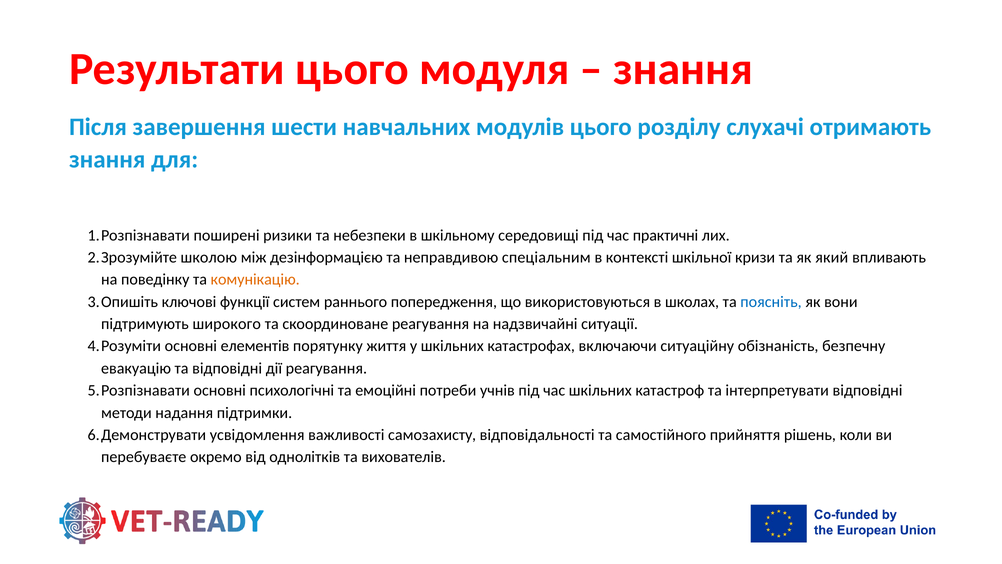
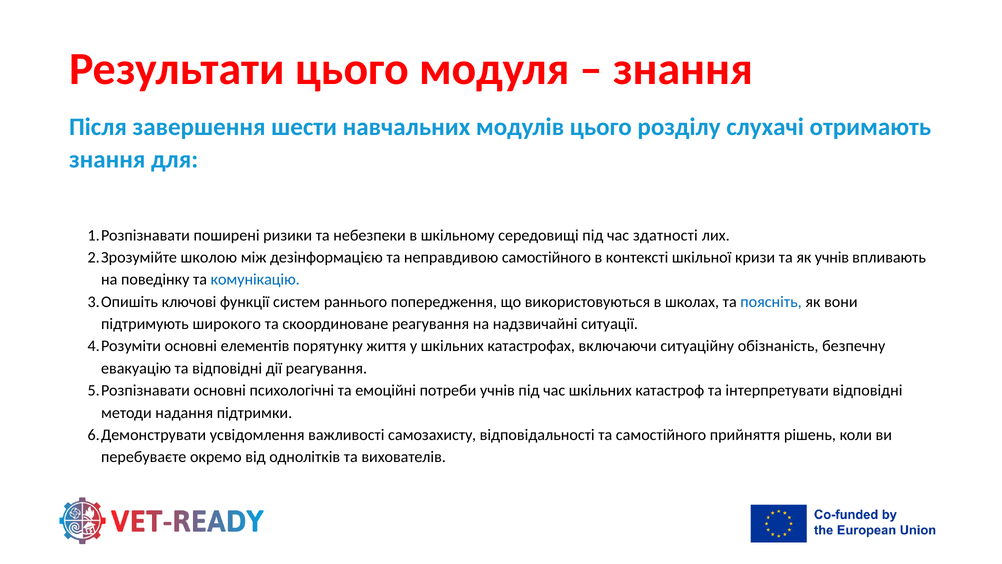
практичні: практичні -> здатності
неправдивою спеціальним: спеціальним -> самостійного
як який: який -> учнів
комунікацію colour: orange -> blue
